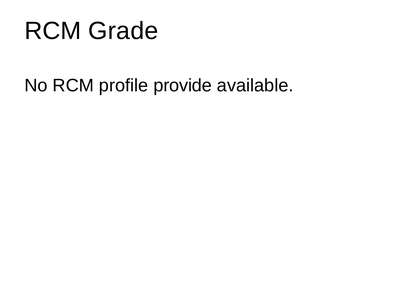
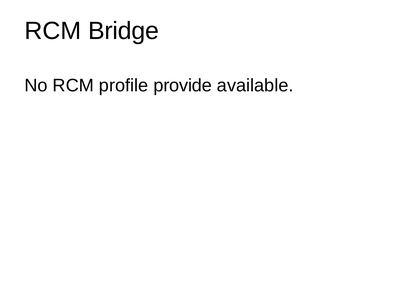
Grade: Grade -> Bridge
